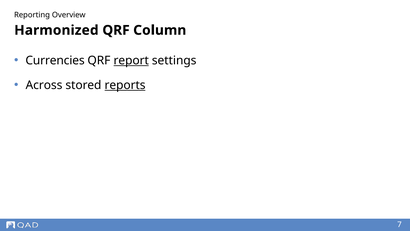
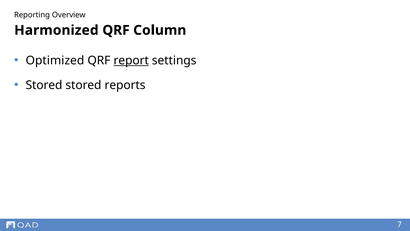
Currencies: Currencies -> Optimized
Across at (44, 85): Across -> Stored
reports underline: present -> none
